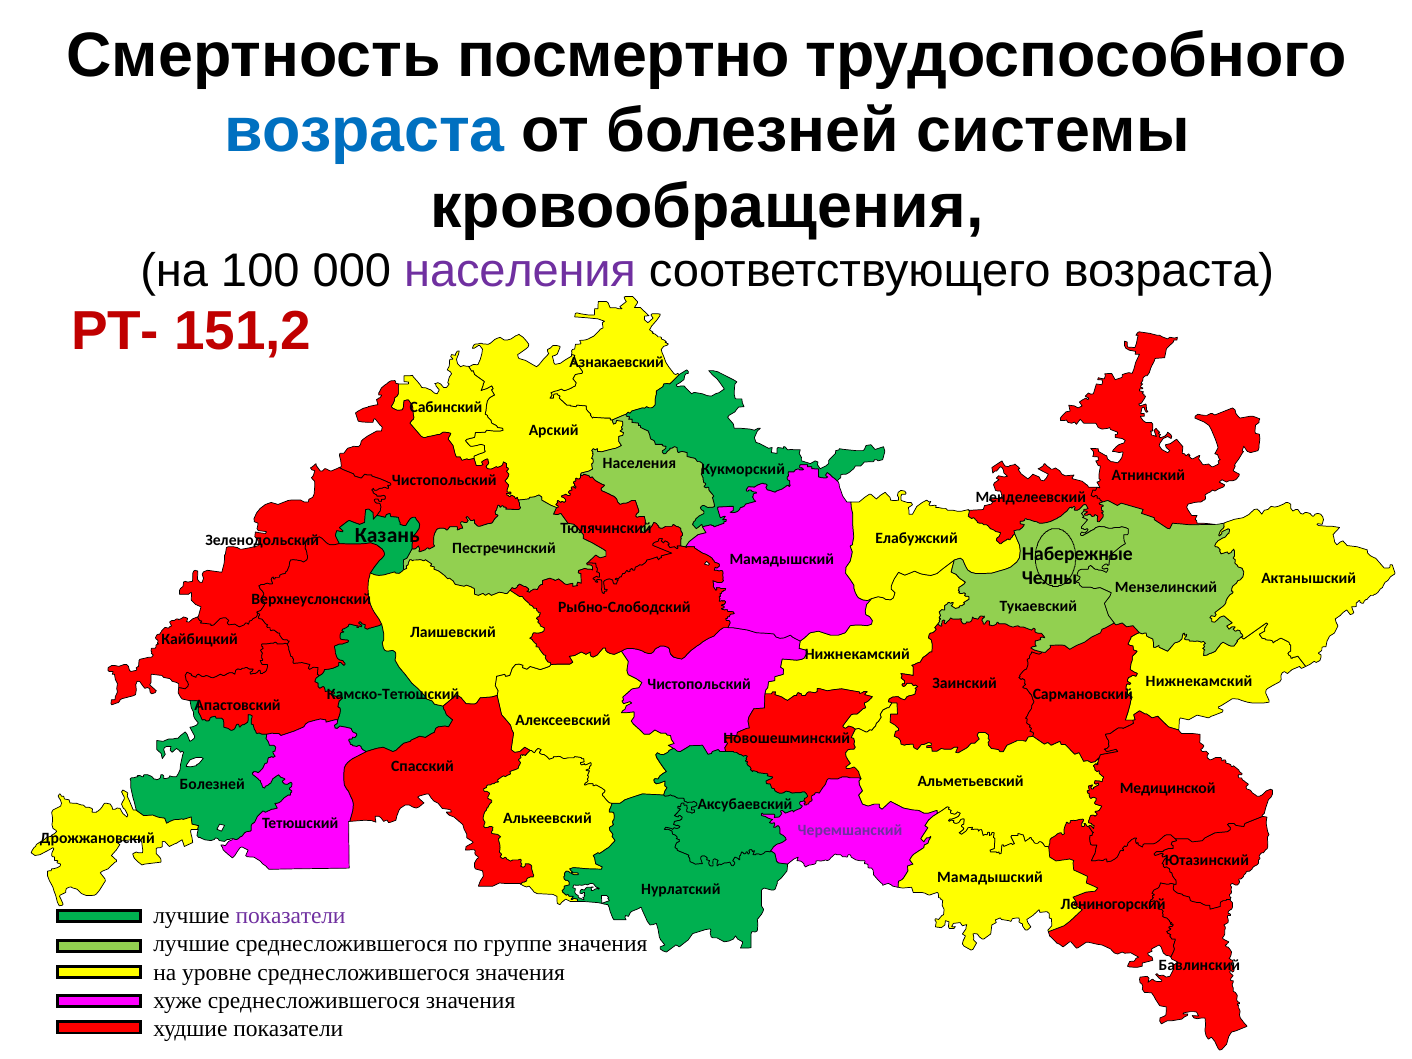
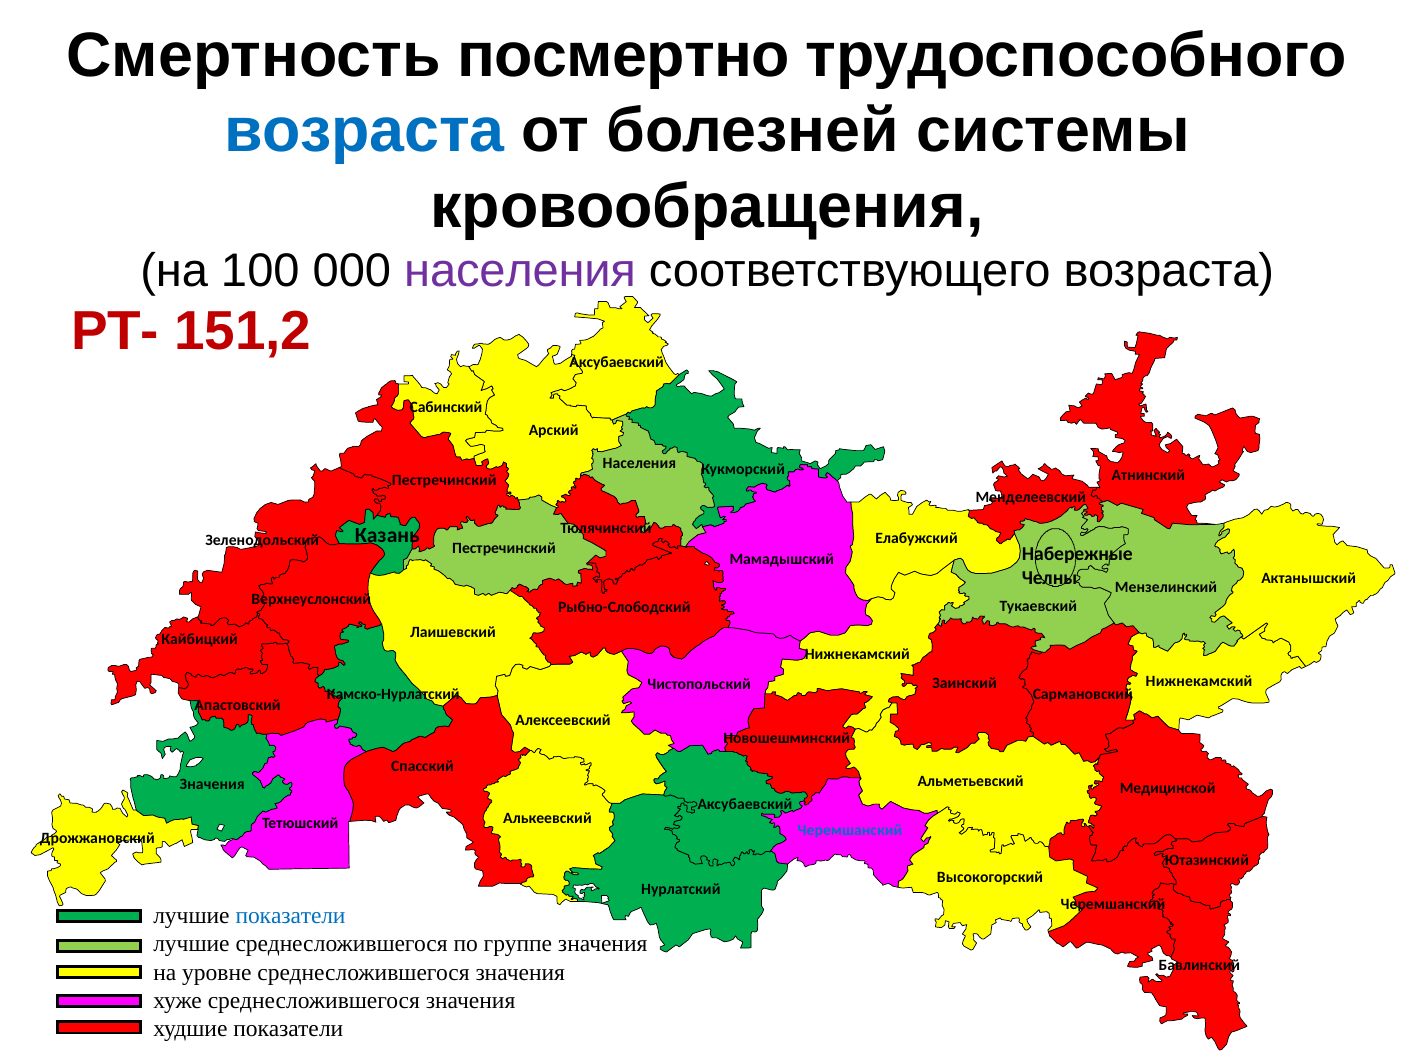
Азнакаевский at (617, 363): Азнакаевский -> Аксубаевский
Чистопольский at (444, 480): Чистопольский -> Пестречинский
Камско-Тетюшский: Камско-Тетюшский -> Камско-Нурлатский
Болезней at (212, 785): Болезней -> Значения
Черемшанский at (850, 830) colour: purple -> blue
Мамадышский at (990, 877): Мамадышский -> Высокогорский
Лениногорский at (1113, 905): Лениногорский -> Черемшанский
показатели at (291, 916) colour: purple -> blue
